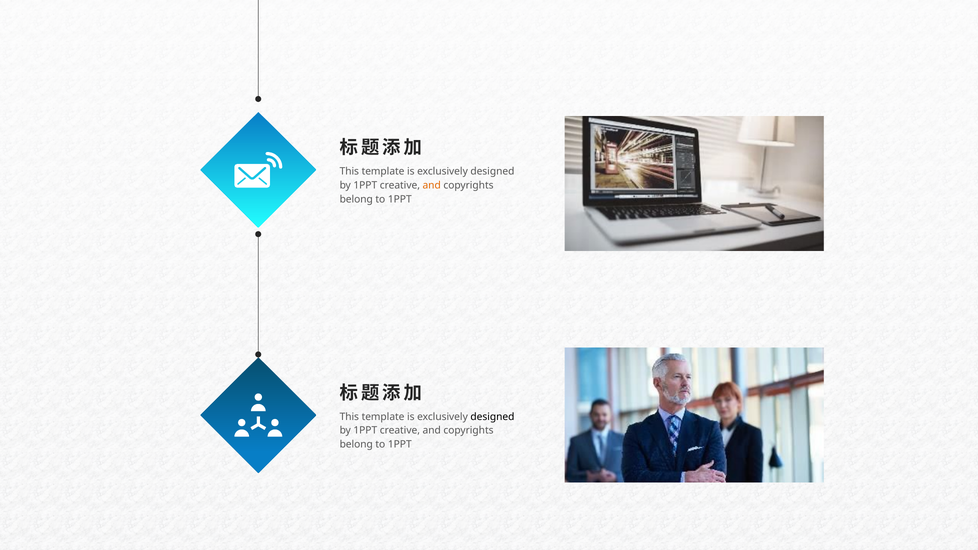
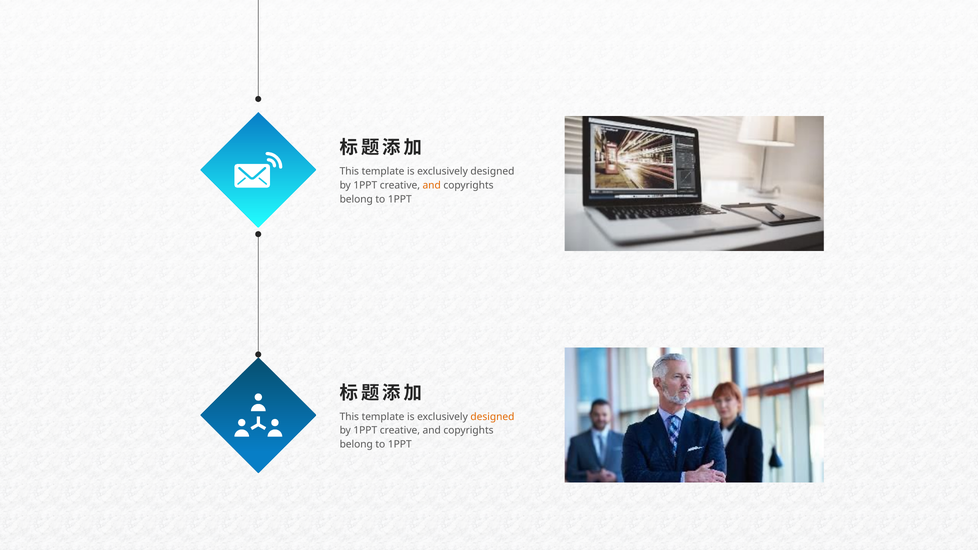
designed at (492, 417) colour: black -> orange
